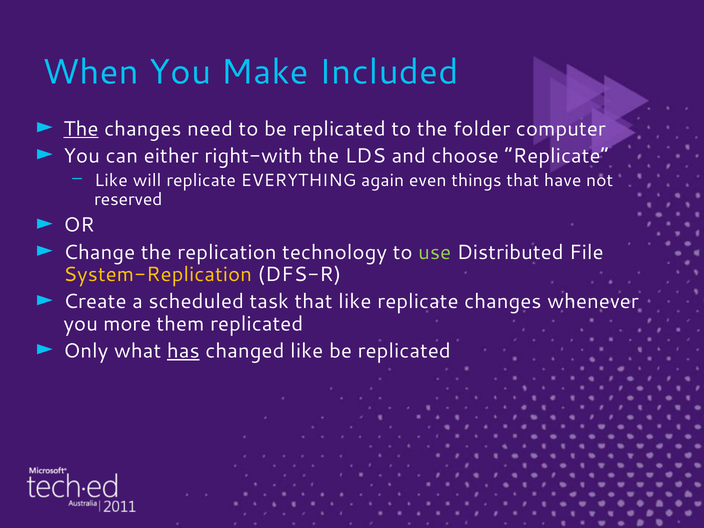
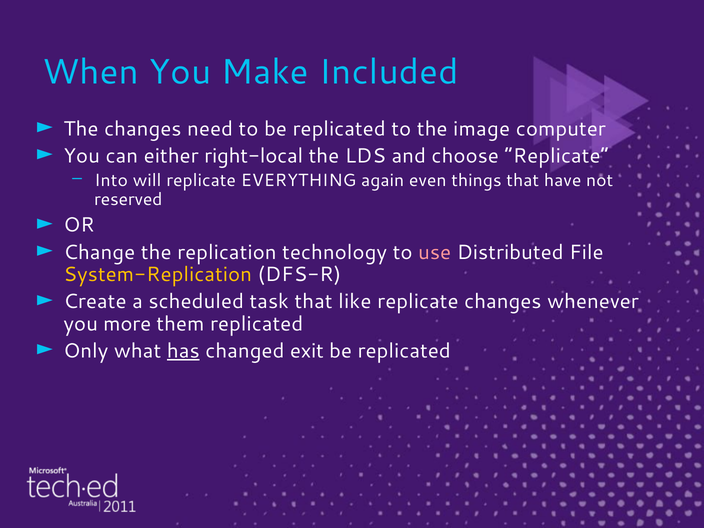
The at (81, 129) underline: present -> none
folder: folder -> image
right-with: right-with -> right-local
Like at (111, 180): Like -> Into
use colour: light green -> pink
changed like: like -> exit
